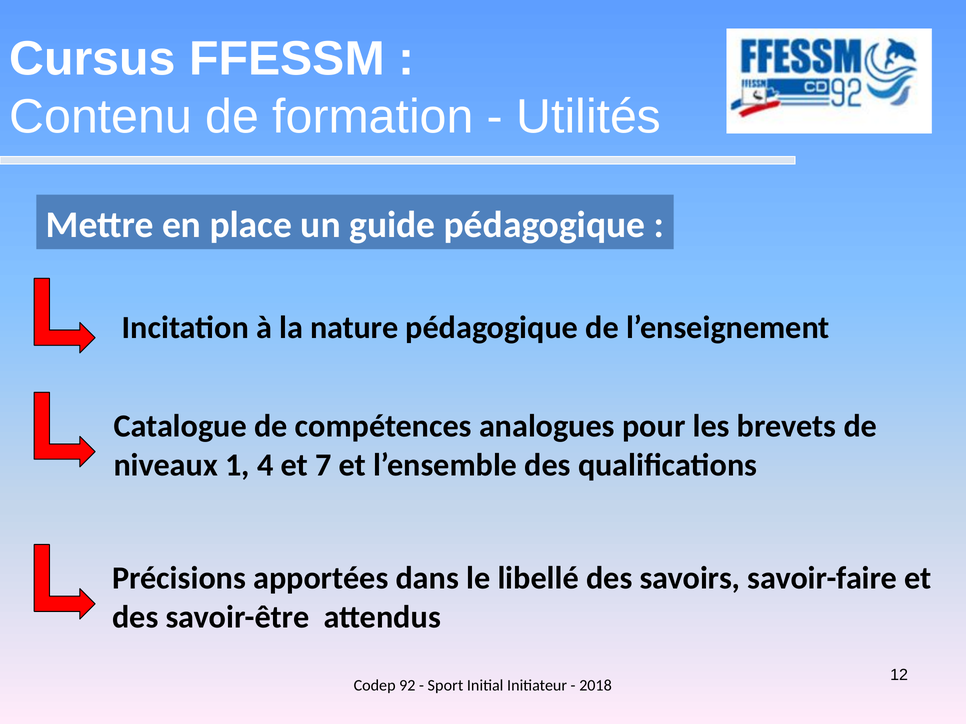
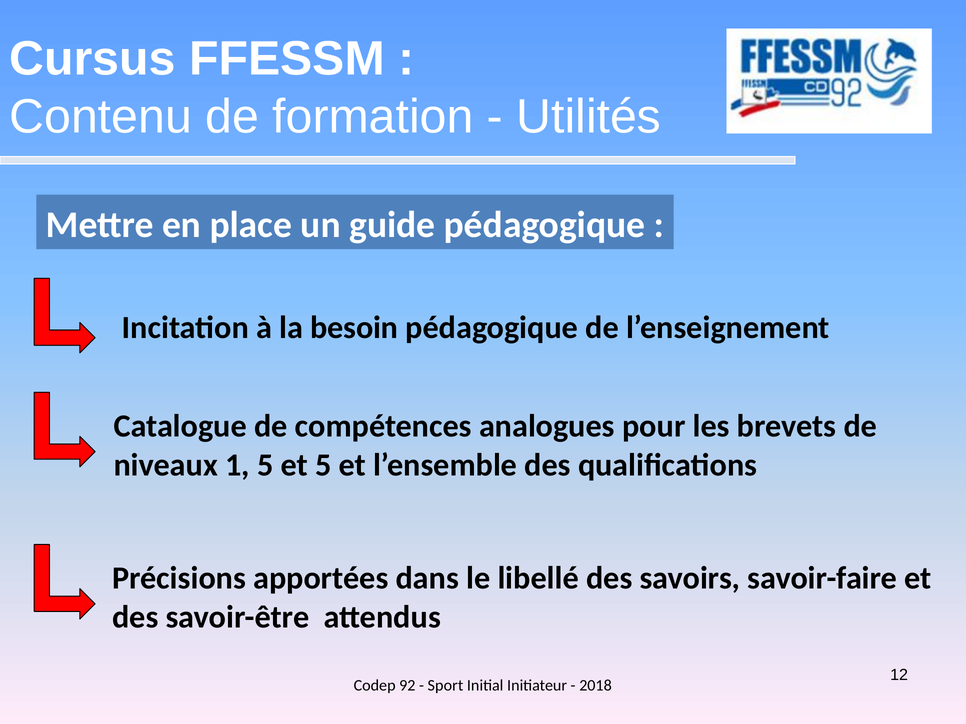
nature: nature -> besoin
1 4: 4 -> 5
et 7: 7 -> 5
